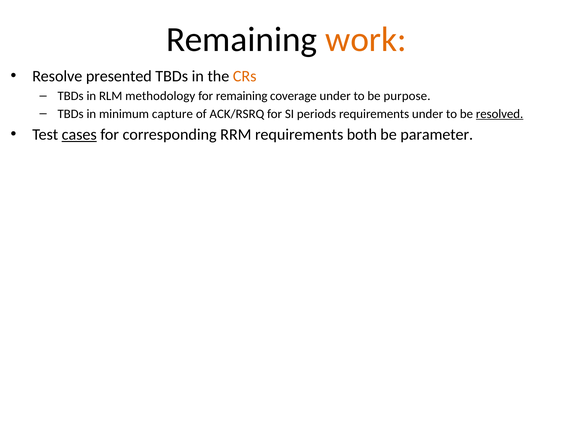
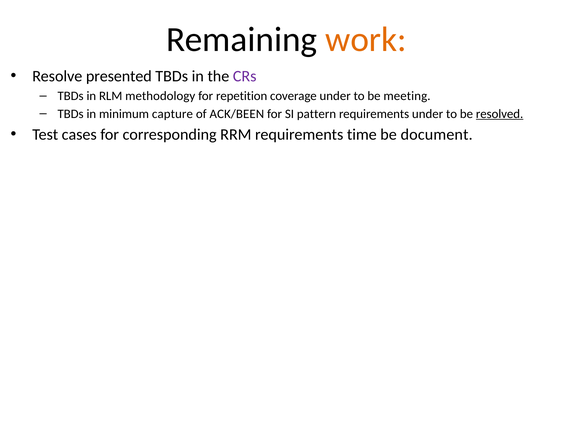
CRs colour: orange -> purple
for remaining: remaining -> repetition
purpose: purpose -> meeting
ACK/RSRQ: ACK/RSRQ -> ACK/BEEN
periods: periods -> pattern
cases underline: present -> none
both: both -> time
parameter: parameter -> document
